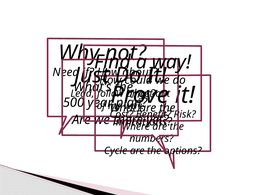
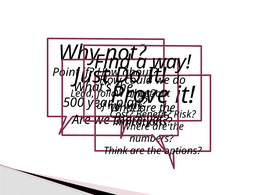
Need: Need -> Point
Cycle: Cycle -> Think
